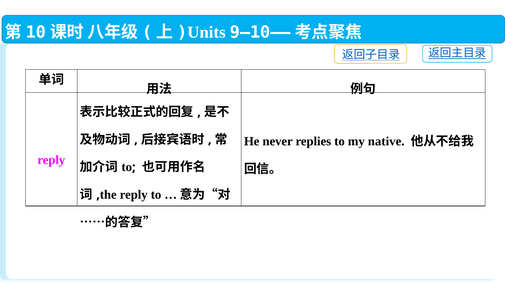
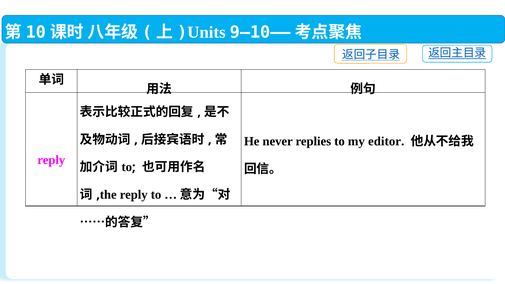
native: native -> editor
